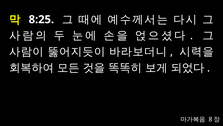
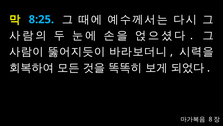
8:25 colour: white -> light blue
